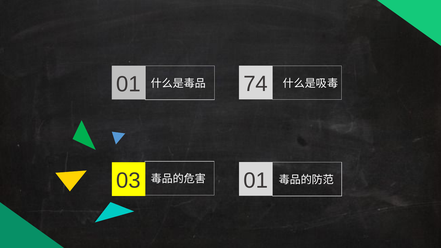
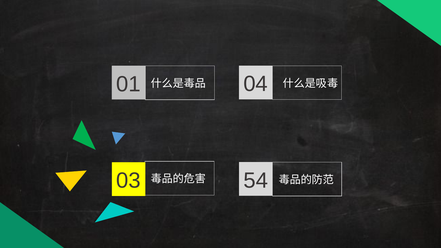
74: 74 -> 04
01 at (256, 180): 01 -> 54
